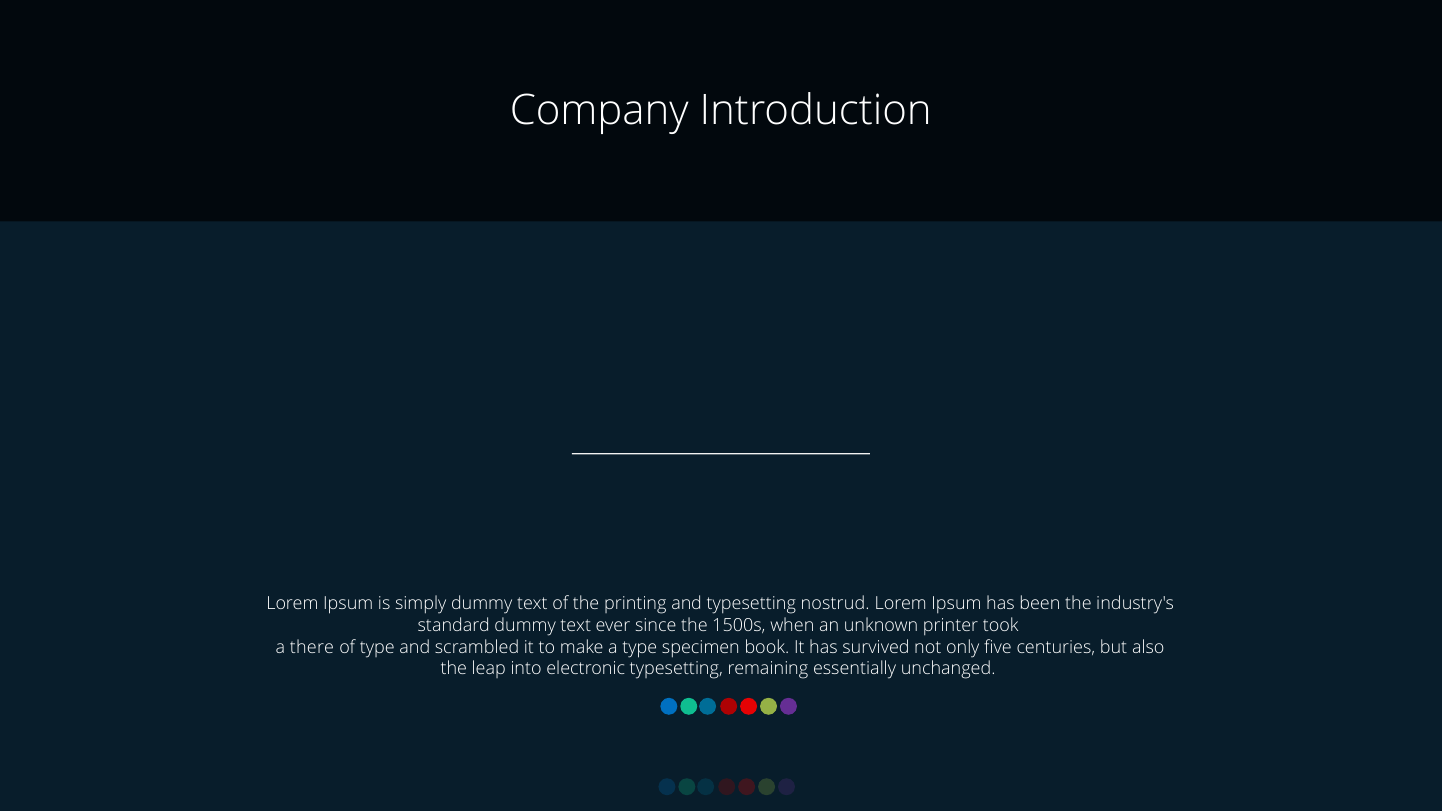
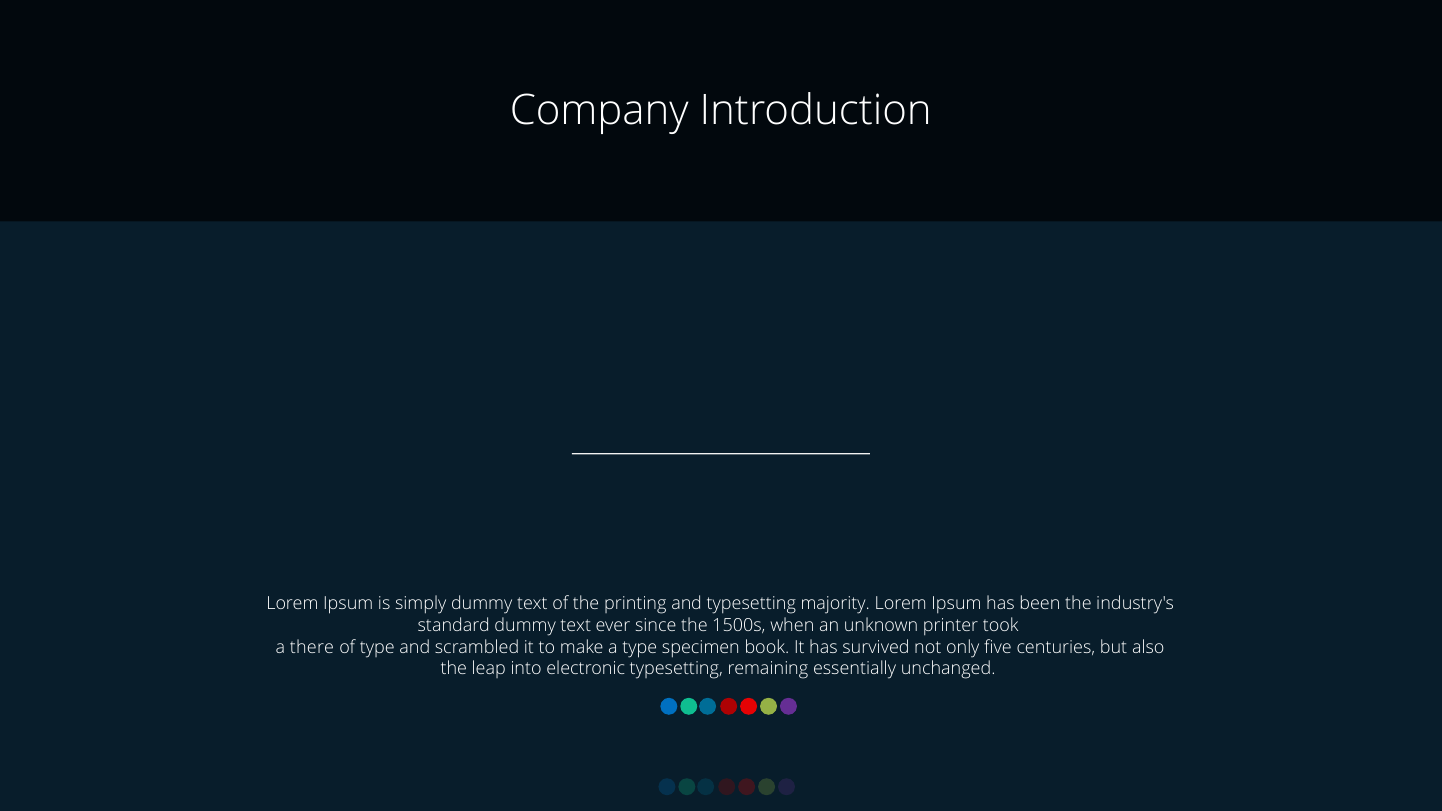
nostrud: nostrud -> majority
